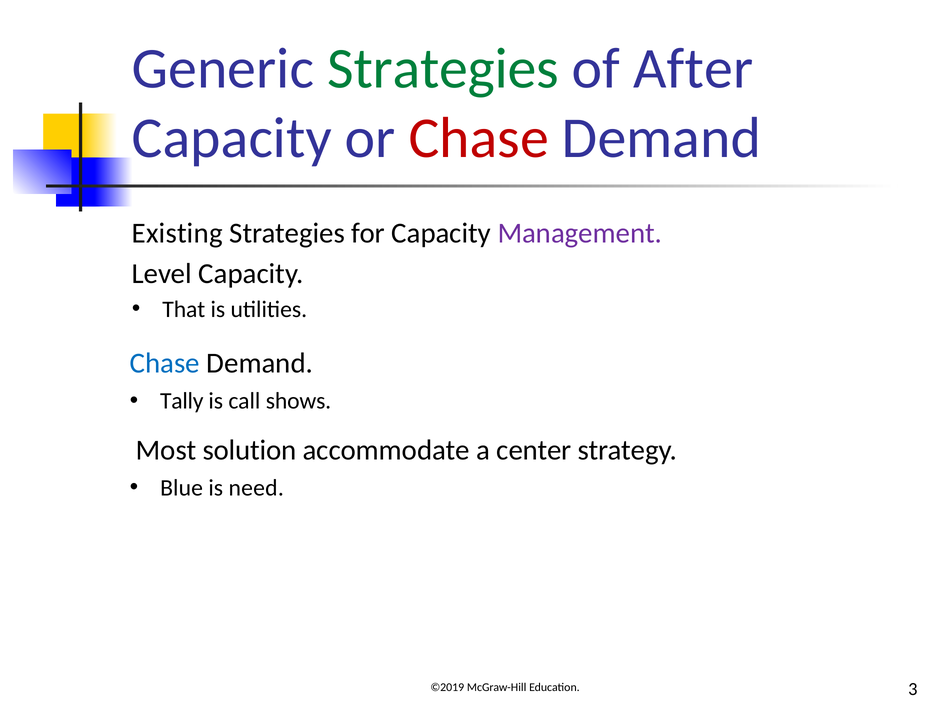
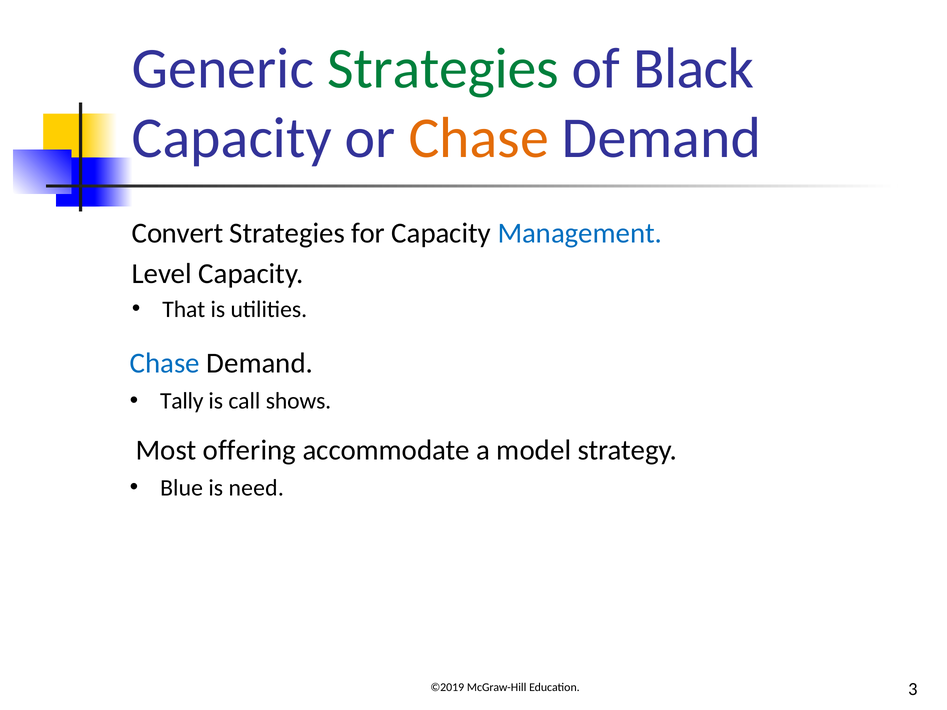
After: After -> Black
Chase at (479, 138) colour: red -> orange
Existing: Existing -> Convert
Management colour: purple -> blue
solution: solution -> offering
center: center -> model
